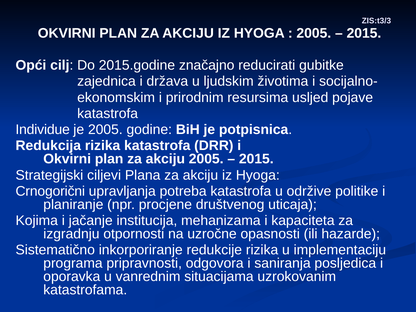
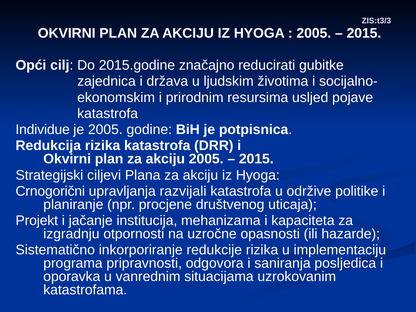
potreba: potreba -> razvijali
Kojima: Kojima -> Projekt
